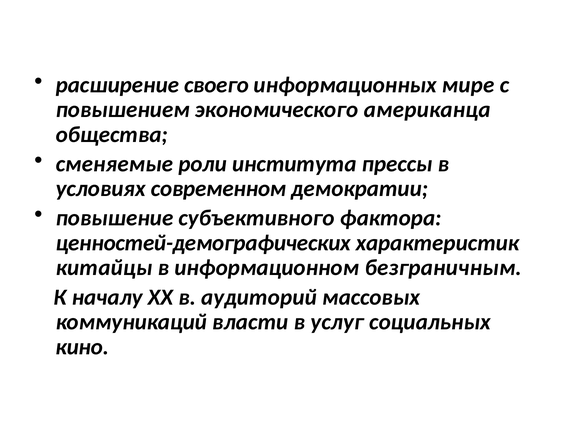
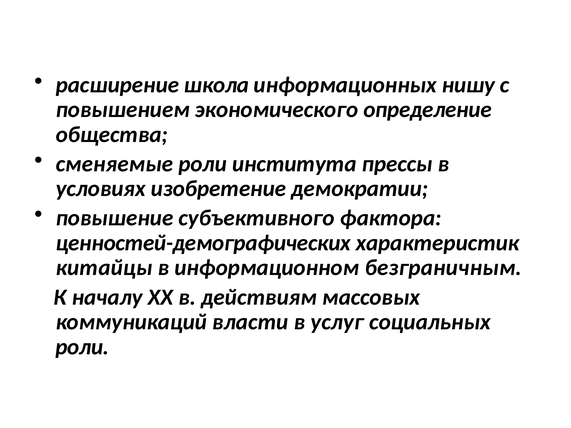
своего: своего -> школа
мире: мире -> нишу
американца: американца -> определение
современном: современном -> изобретение
аудиторий: аудиторий -> действиям
кино at (82, 347): кино -> роли
